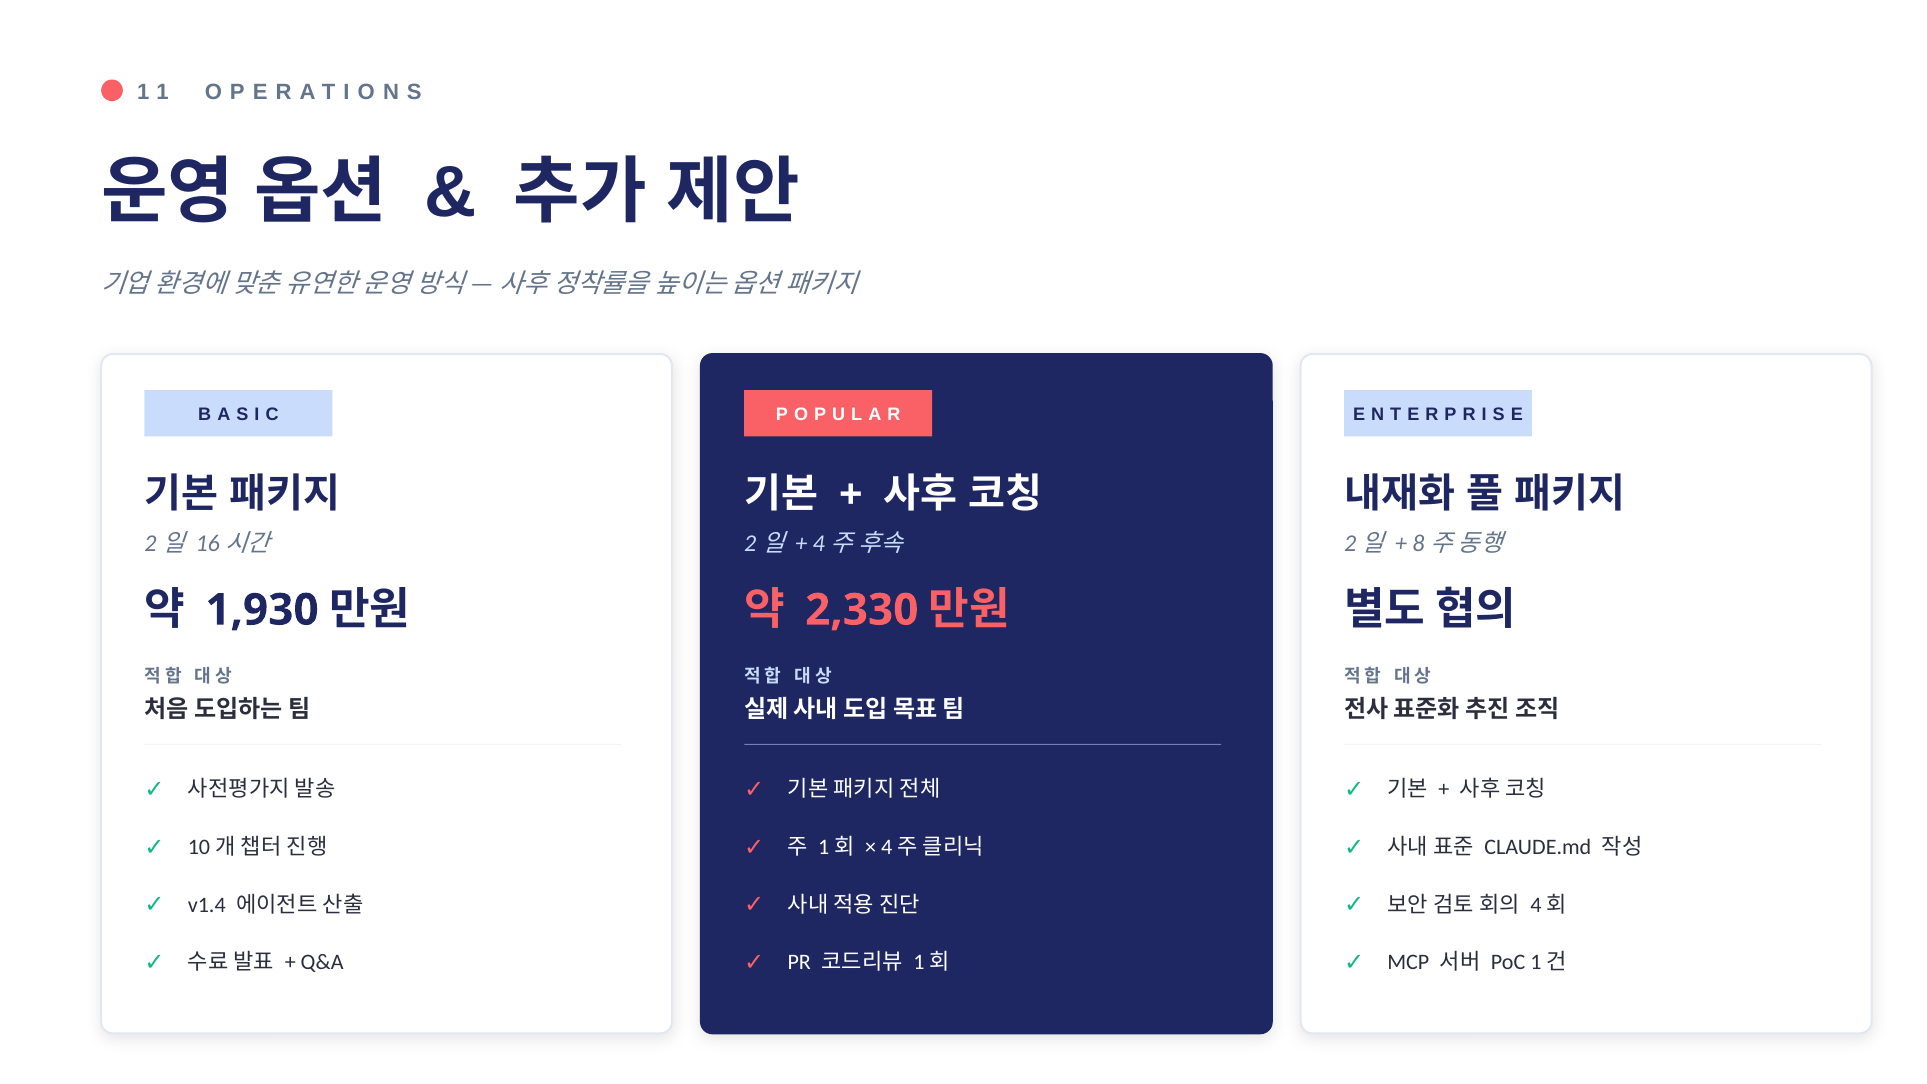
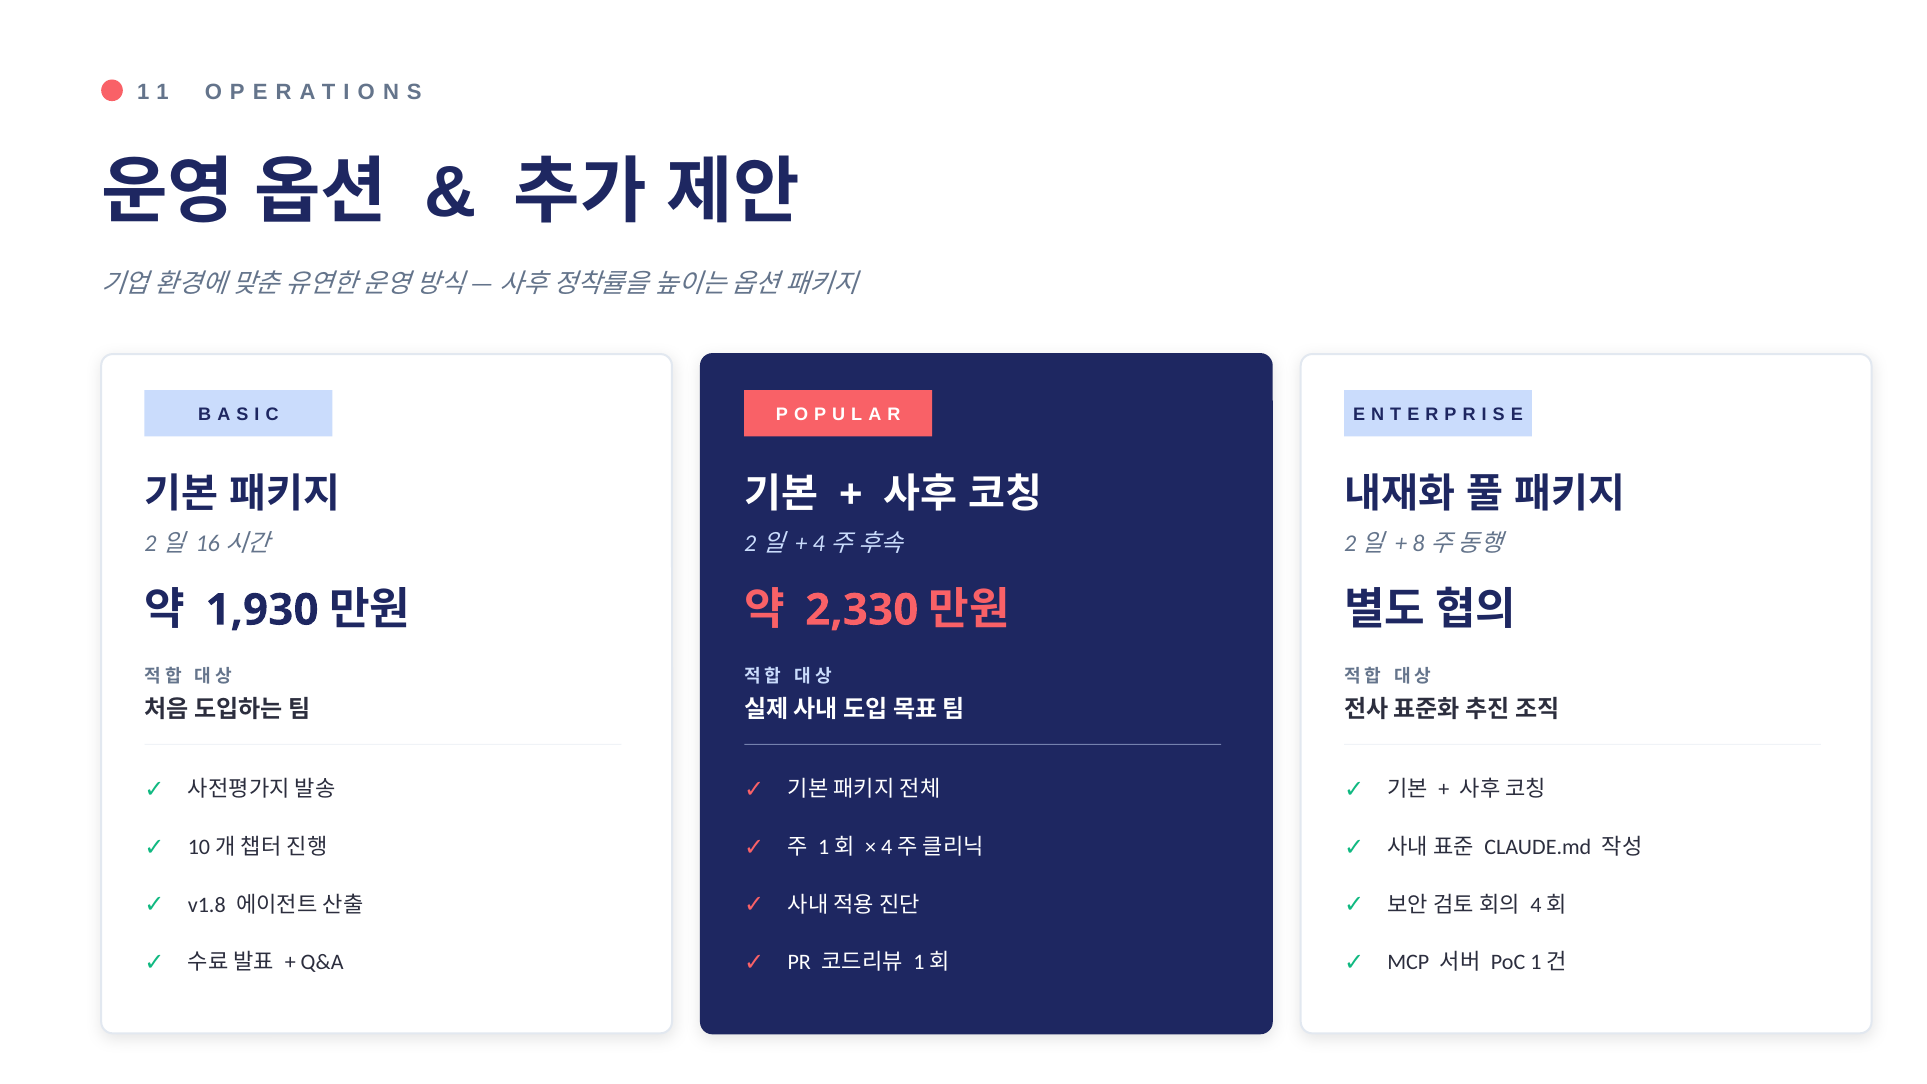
v1.4: v1.4 -> v1.8
